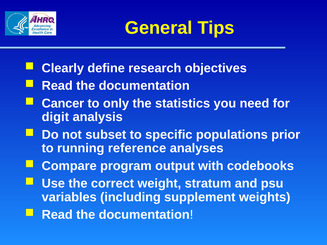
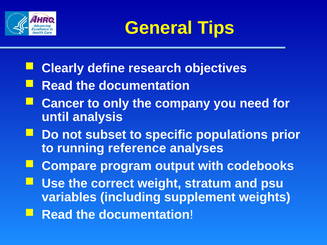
statistics: statistics -> company
digit: digit -> until
